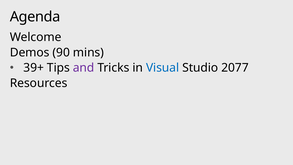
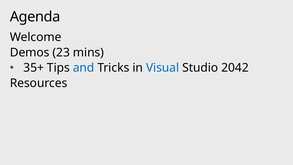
90: 90 -> 23
39+: 39+ -> 35+
and colour: purple -> blue
2077: 2077 -> 2042
